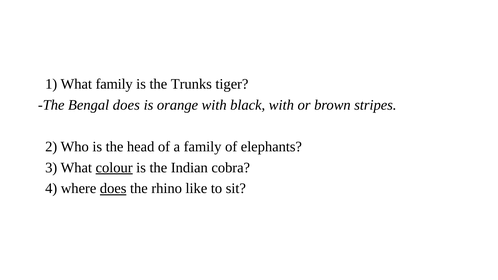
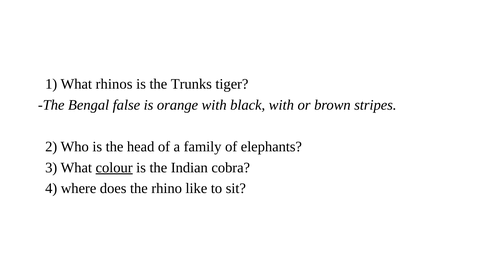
What family: family -> rhinos
Bengal does: does -> false
does at (113, 189) underline: present -> none
